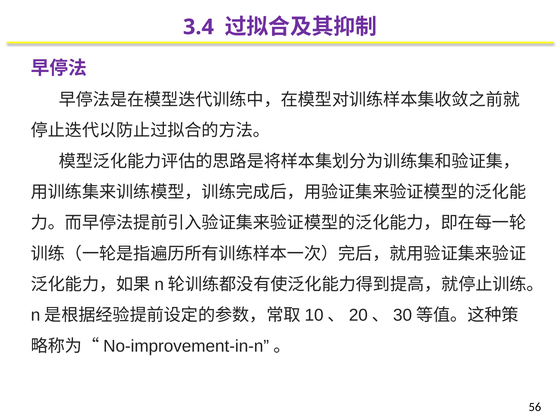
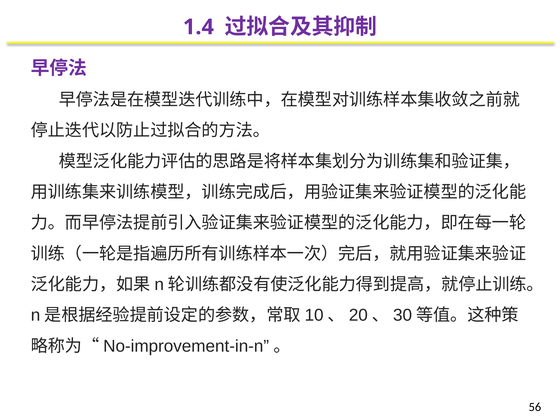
3.4: 3.4 -> 1.4
